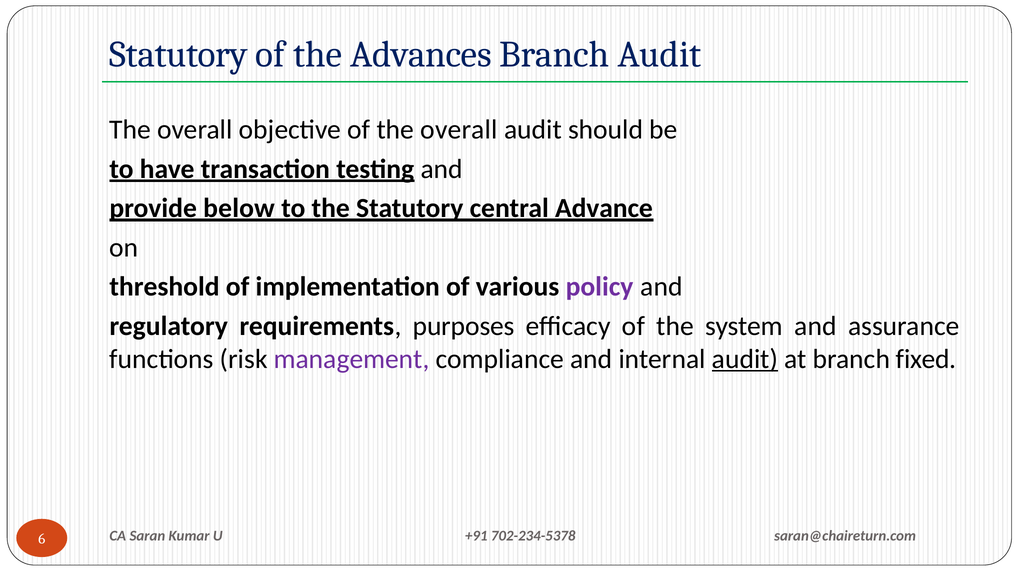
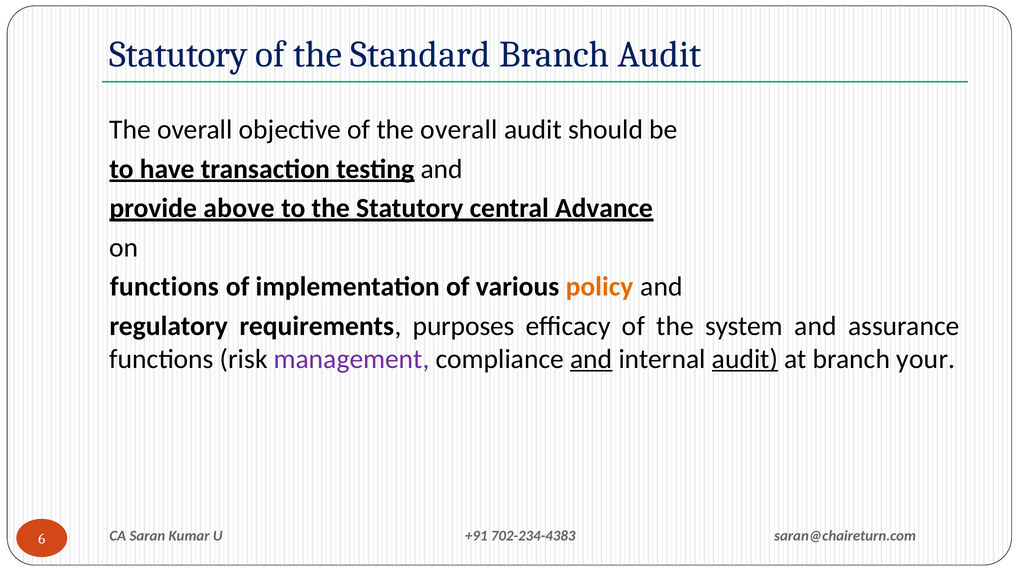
Advances: Advances -> Standard
below: below -> above
threshold at (164, 287): threshold -> functions
policy colour: purple -> orange
and at (591, 359) underline: none -> present
fixed: fixed -> your
702-234-5378: 702-234-5378 -> 702-234-4383
